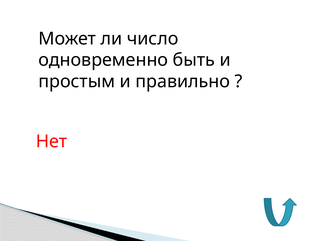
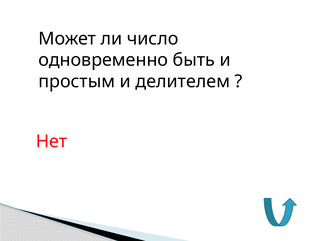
правильно: правильно -> делителем
